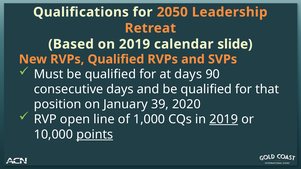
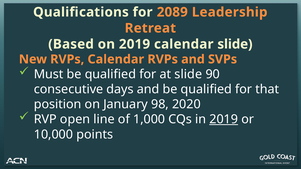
2050: 2050 -> 2089
RVPs Qualified: Qualified -> Calendar
at days: days -> slide
39: 39 -> 98
points underline: present -> none
